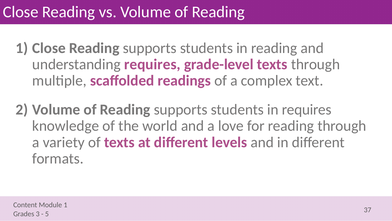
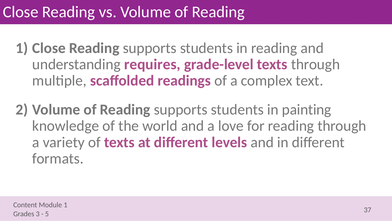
in requires: requires -> painting
